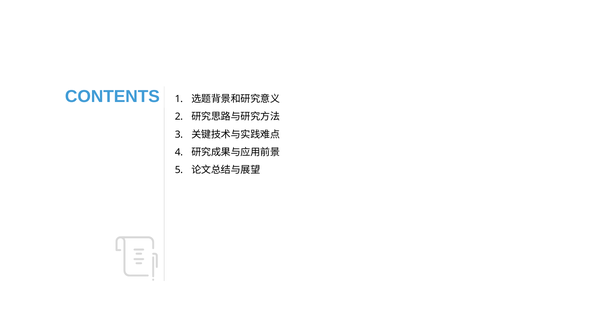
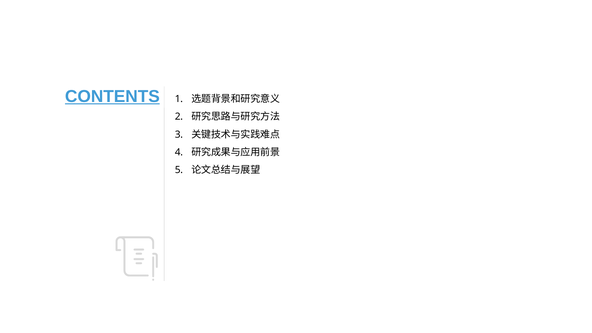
CONTENTS underline: none -> present
